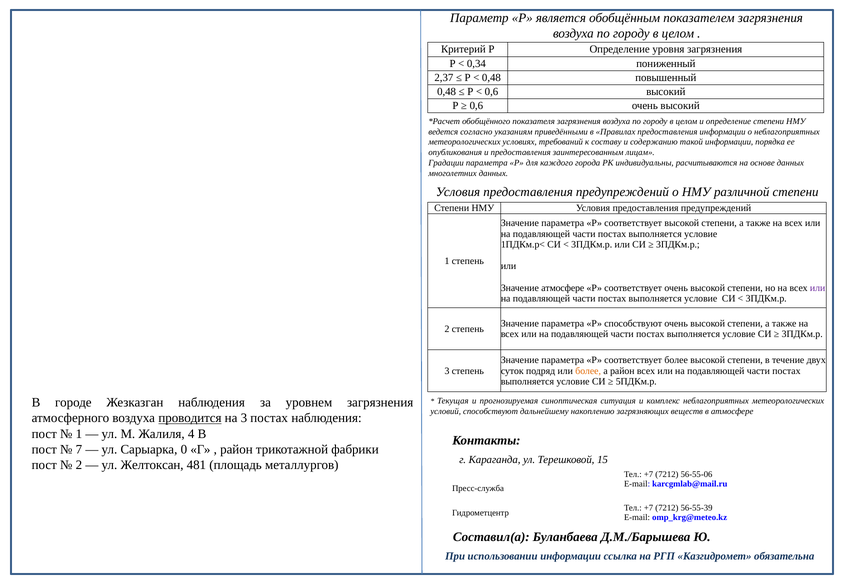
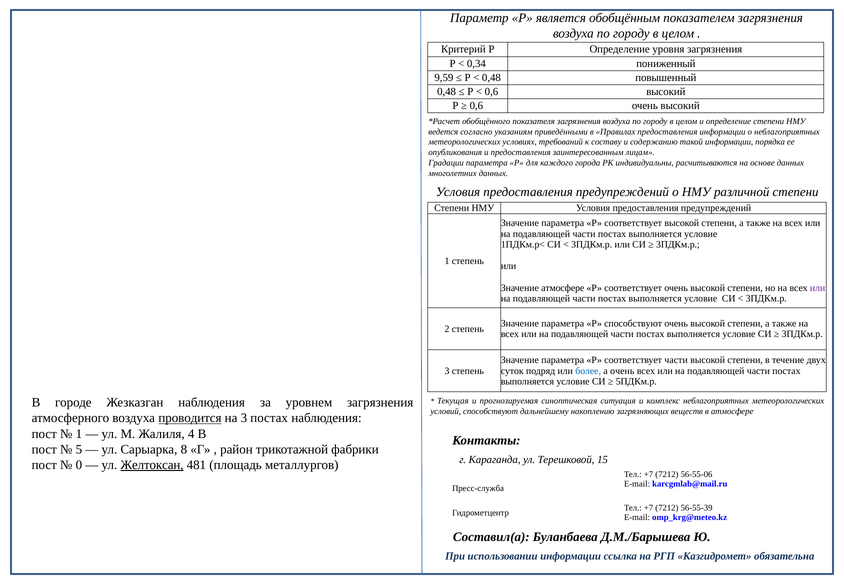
2,37: 2,37 -> 9,59
соответствует более: более -> части
более at (588, 371) colour: orange -> blue
а район: район -> очень
7: 7 -> 5
0: 0 -> 8
2 at (79, 465): 2 -> 0
Желтоксан underline: none -> present
